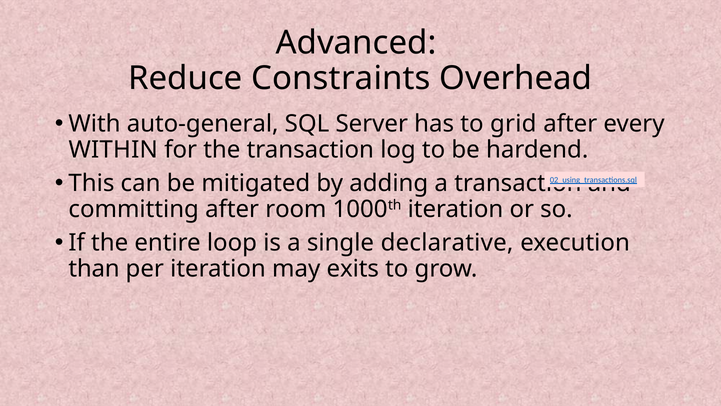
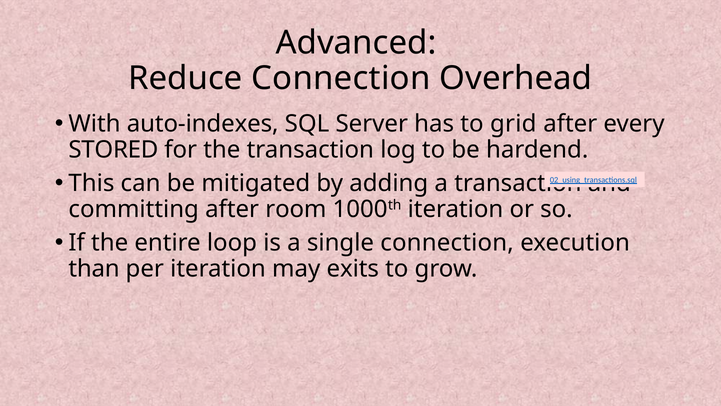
Reduce Constraints: Constraints -> Connection
auto-general: auto-general -> auto-indexes
WITHIN: WITHIN -> STORED
single declarative: declarative -> connection
